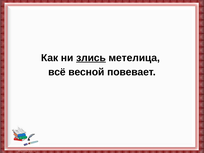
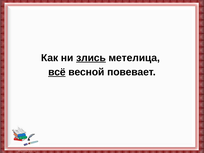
всё underline: none -> present
